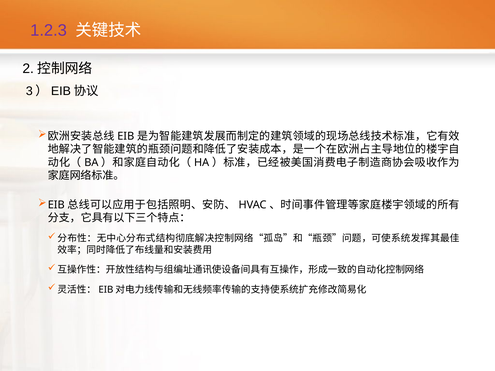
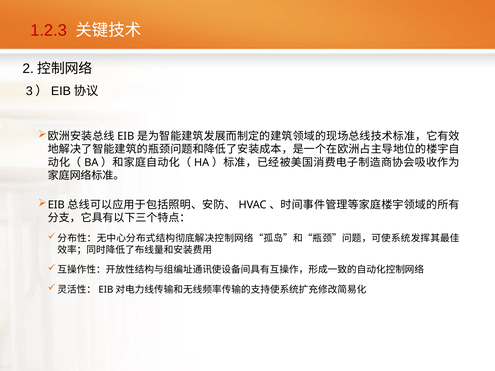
1.2.3 colour: purple -> red
